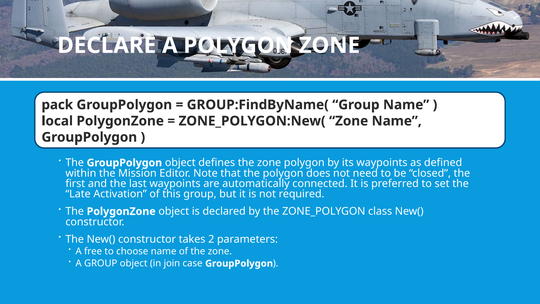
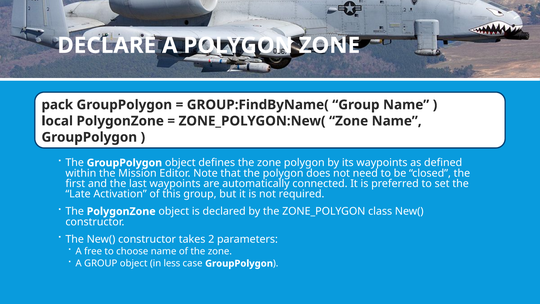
join: join -> less
